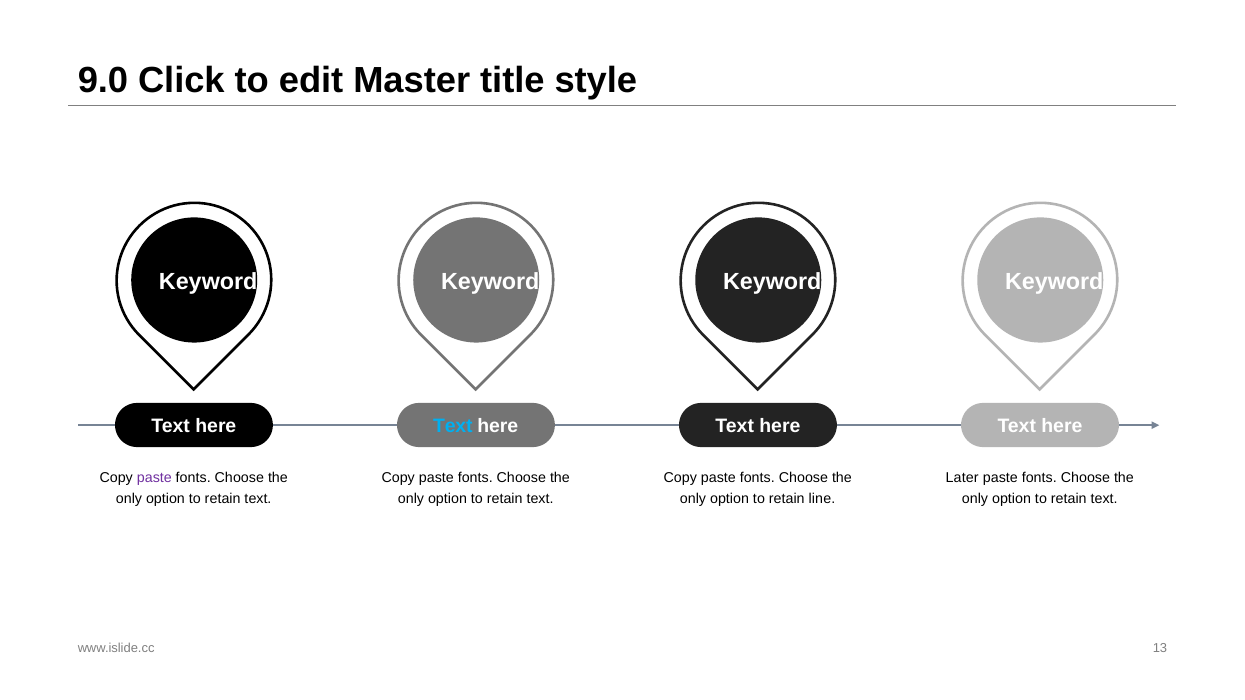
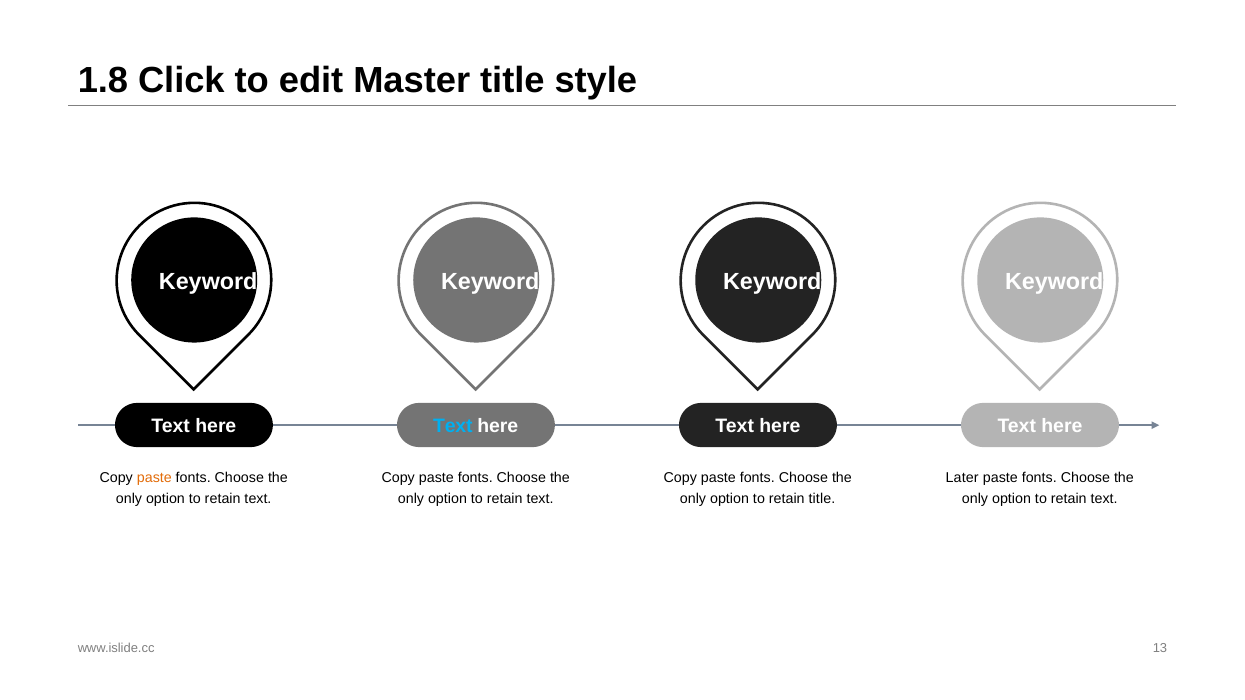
9.0: 9.0 -> 1.8
paste at (154, 478) colour: purple -> orange
retain line: line -> title
